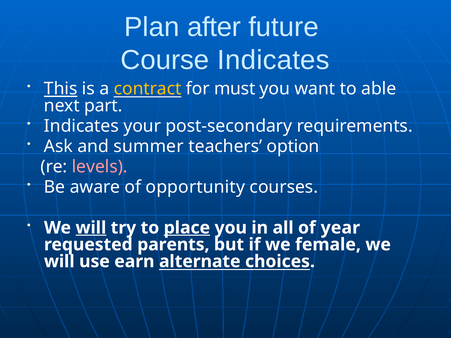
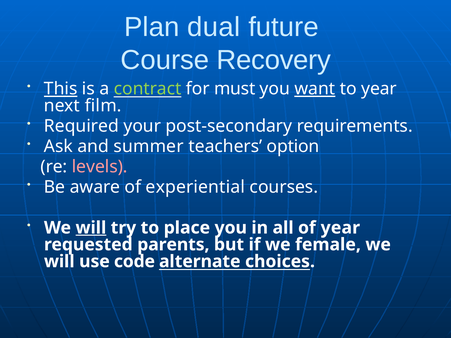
after: after -> dual
Course Indicates: Indicates -> Recovery
contract colour: yellow -> light green
want underline: none -> present
to able: able -> year
part: part -> film
Indicates at (81, 126): Indicates -> Required
opportunity: opportunity -> experiential
place underline: present -> none
earn: earn -> code
